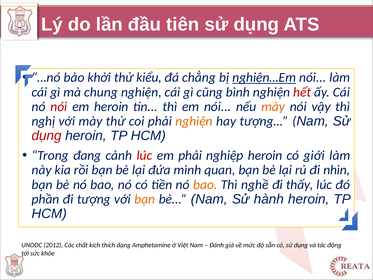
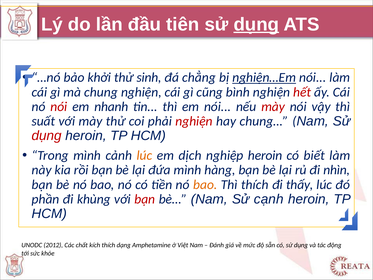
dụng at (256, 24) underline: none -> present
kiểu: kiểu -> sinh
em heroin: heroin -> nhanh
mày at (273, 107) colour: orange -> red
nghị: nghị -> suất
nghiện at (194, 121) colour: orange -> red
tượng…: tượng… -> chung…
Trong đang: đang -> mình
lúc at (144, 155) colour: red -> orange
em phải: phải -> dịch
giới: giới -> biết
quan: quan -> hàng
Thì nghề: nghề -> thích
tượng: tượng -> khùng
bạn at (145, 199) colour: orange -> red
hành: hành -> cạnh
